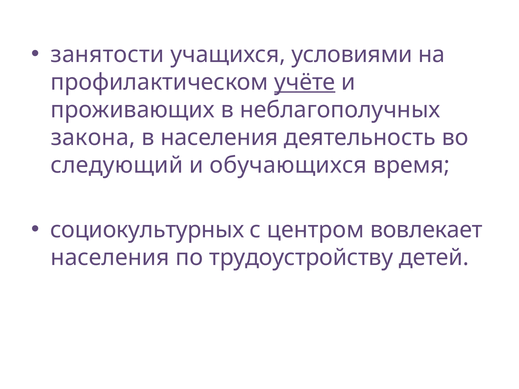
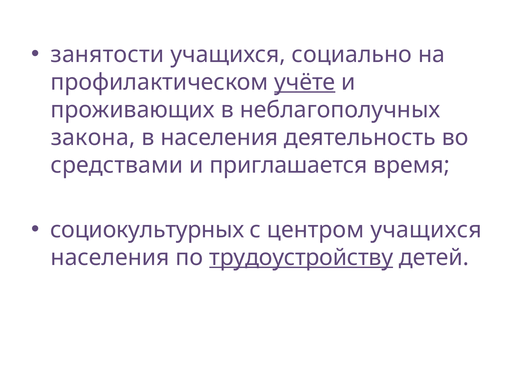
условиями: условиями -> социально
следующий: следующий -> средствами
обучающихся: обучающихся -> приглашается
центром вовлекает: вовлекает -> учащихся
трудоустройству underline: none -> present
